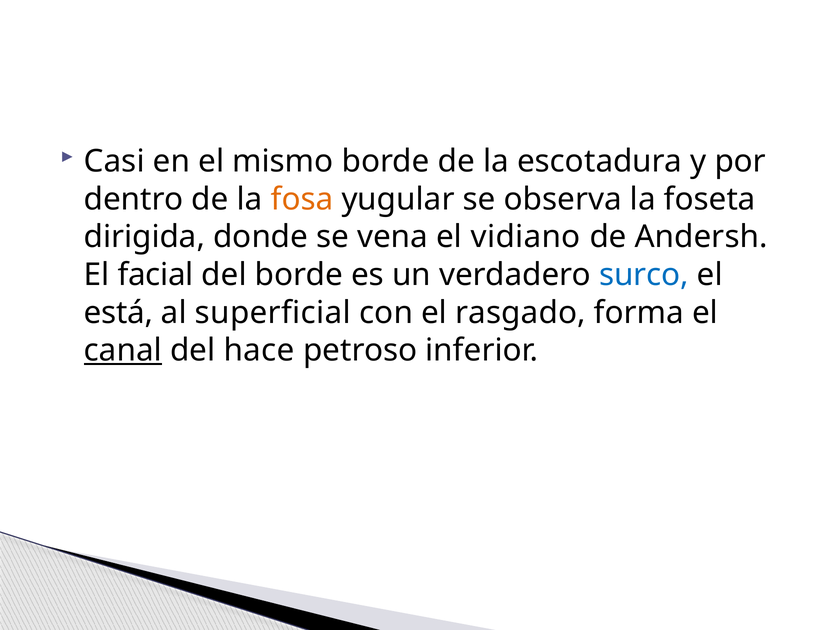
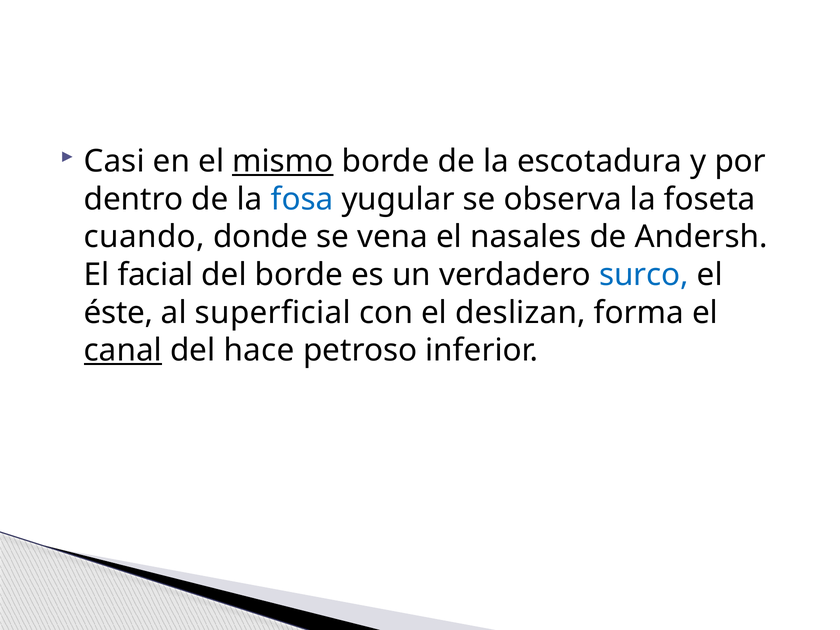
mismo underline: none -> present
fosa colour: orange -> blue
dirigida: dirigida -> cuando
vidiano: vidiano -> nasales
está: está -> éste
rasgado: rasgado -> deslizan
